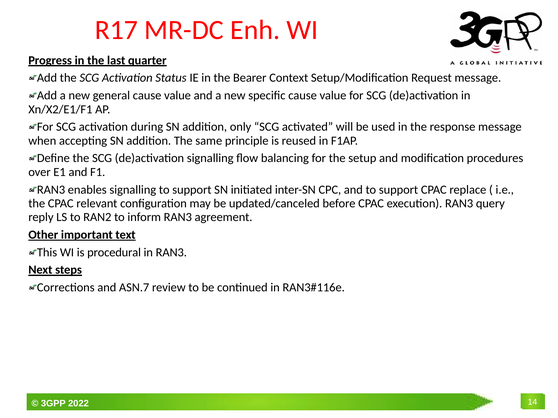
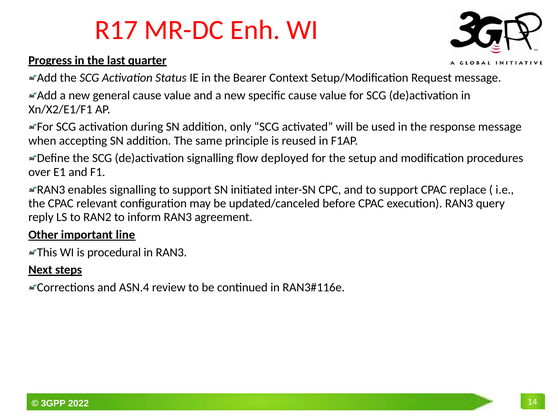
balancing: balancing -> deployed
text: text -> line
ASN.7: ASN.7 -> ASN.4
